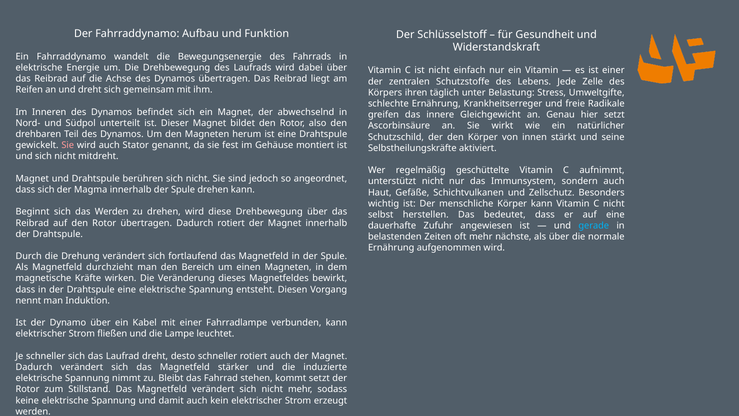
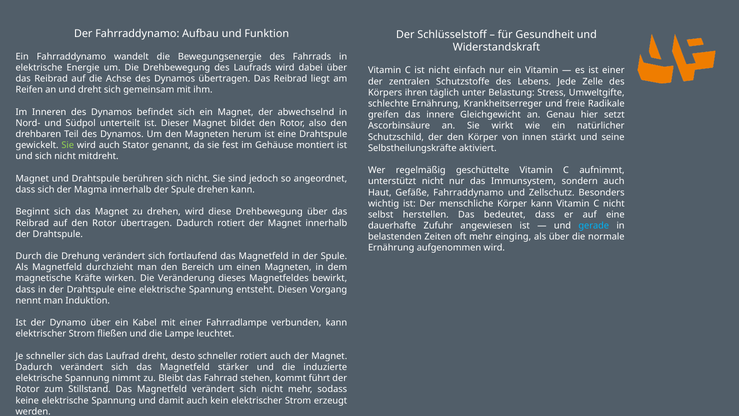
Sie at (68, 145) colour: pink -> light green
Gefäße Schichtvulkanen: Schichtvulkanen -> Fahrraddynamo
das Werden: Werden -> Magnet
nächste: nächste -> einging
kommt setzt: setzt -> führt
